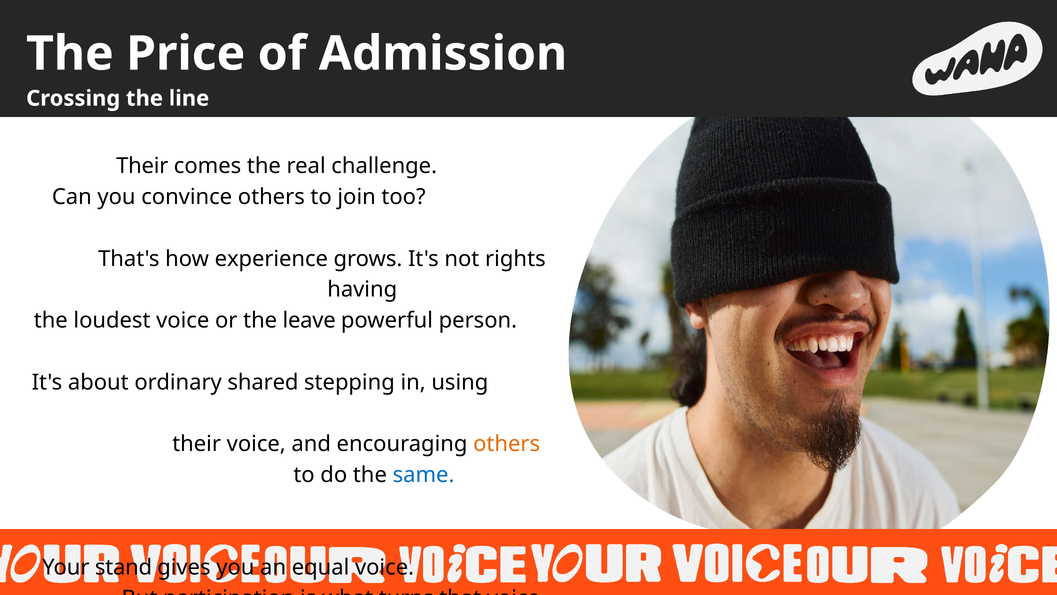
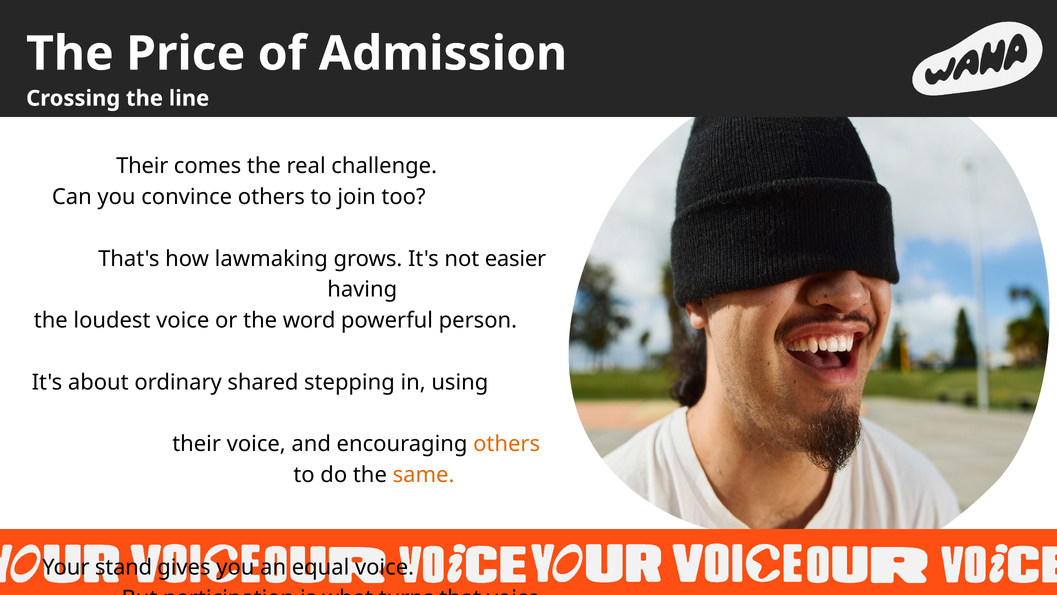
experience: experience -> lawmaking
rights: rights -> easier
leave: leave -> word
same colour: blue -> orange
